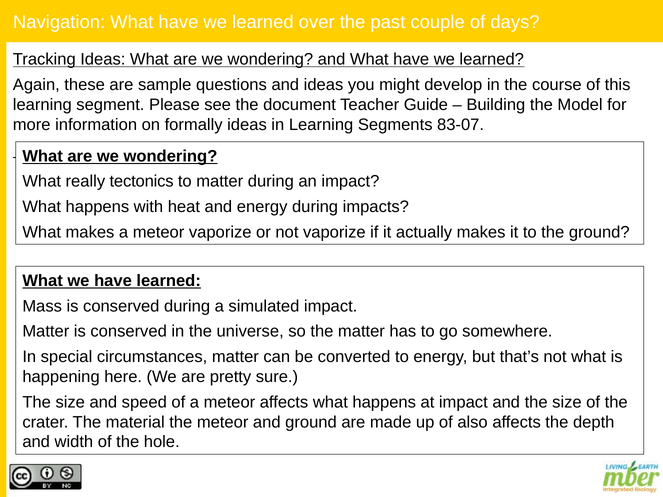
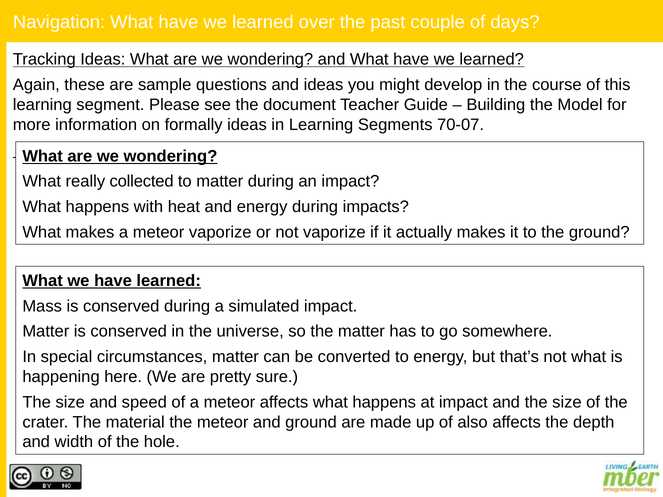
83-07: 83-07 -> 70-07
tectonics: tectonics -> collected
